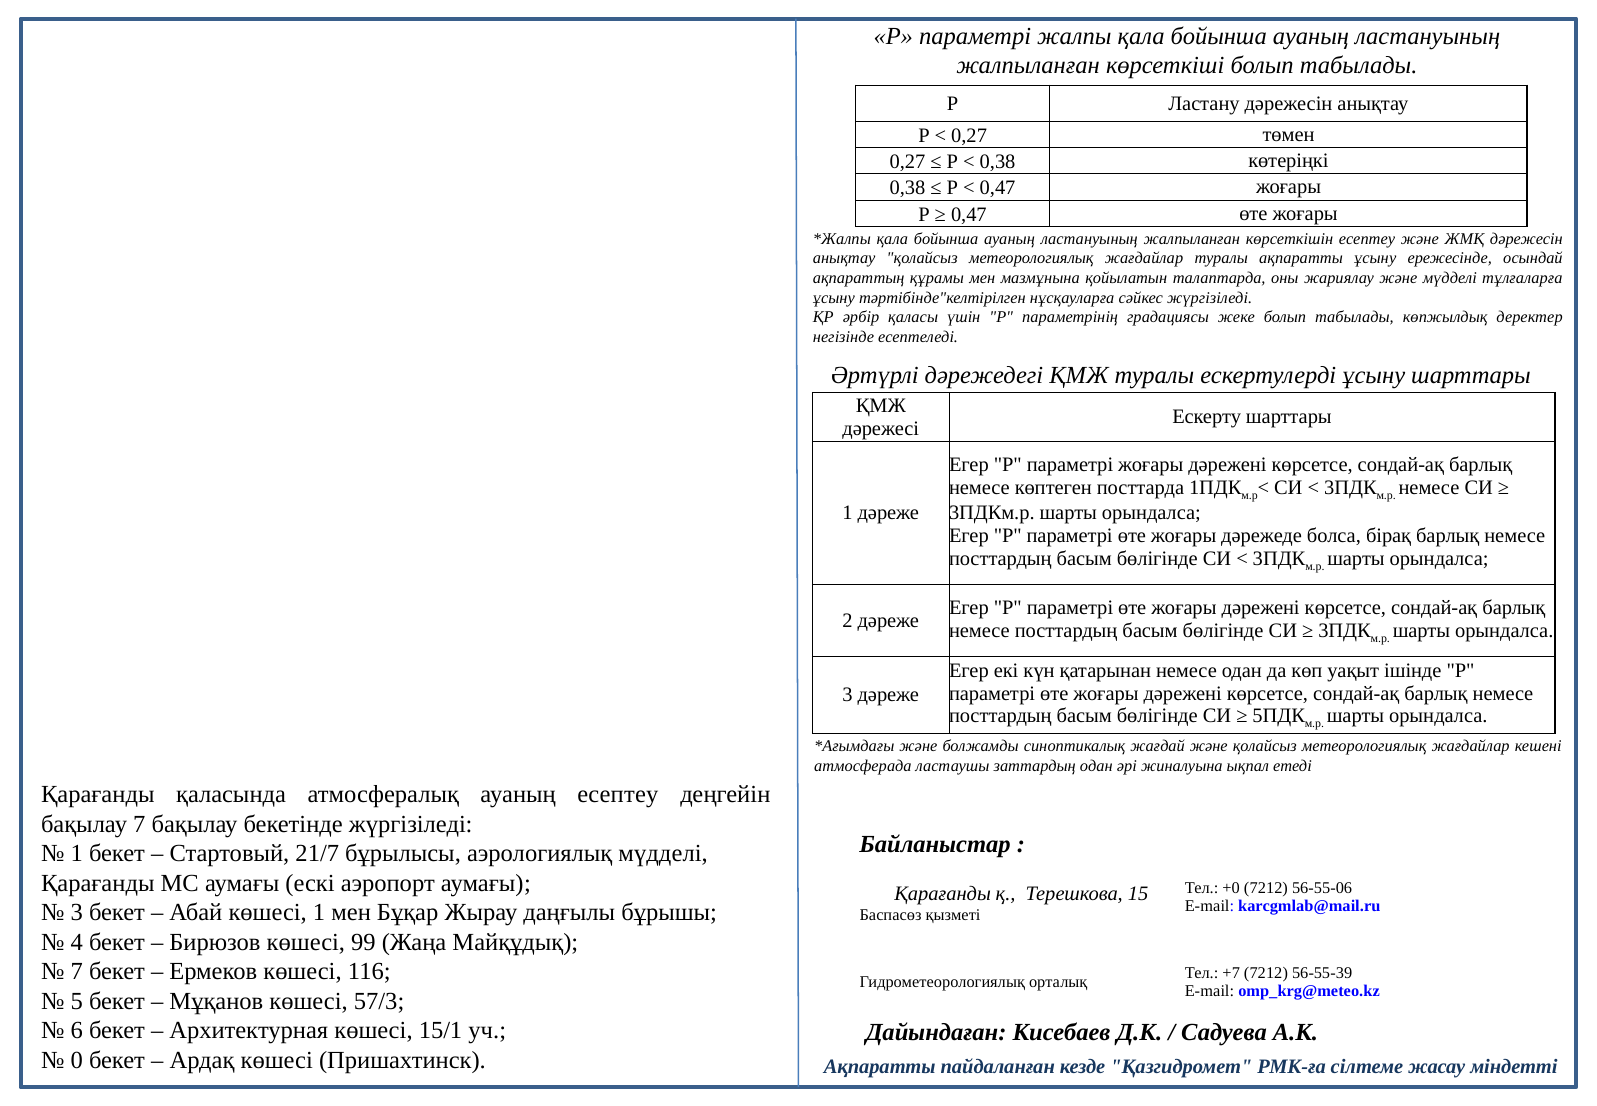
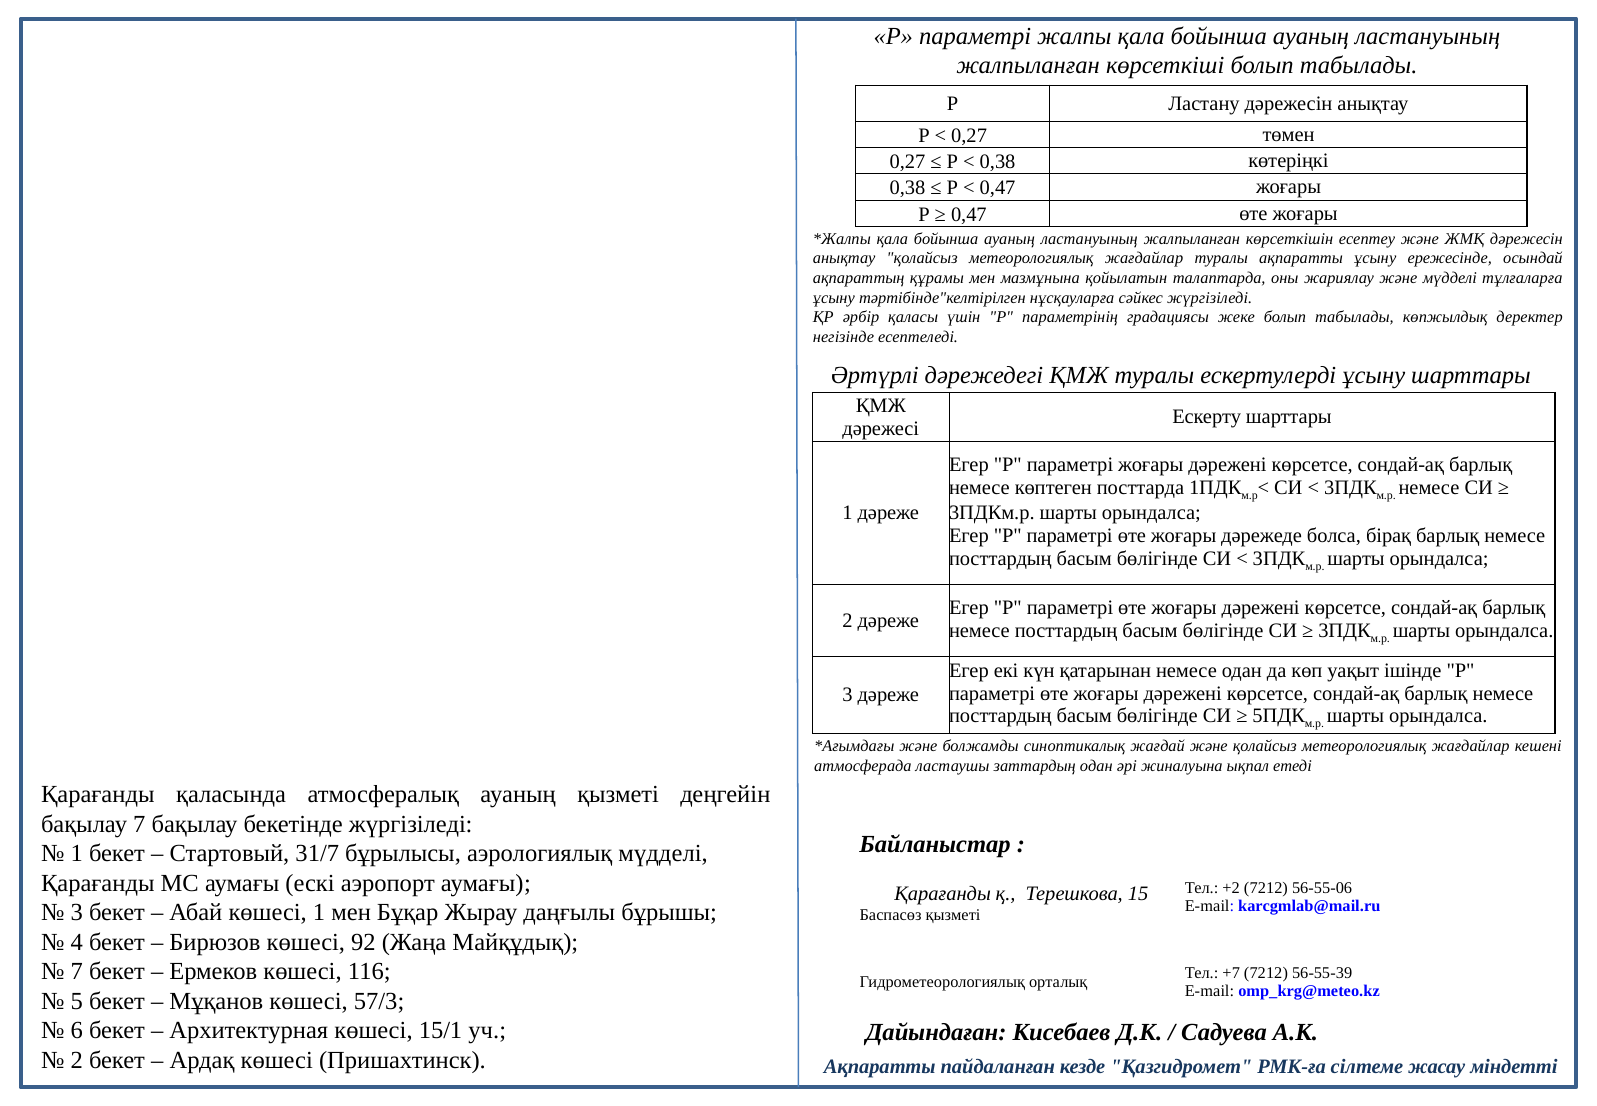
ауаның есептеу: есептеу -> қызметі
21/7: 21/7 -> 31/7
+0: +0 -> +2
99: 99 -> 92
0 at (77, 1060): 0 -> 2
